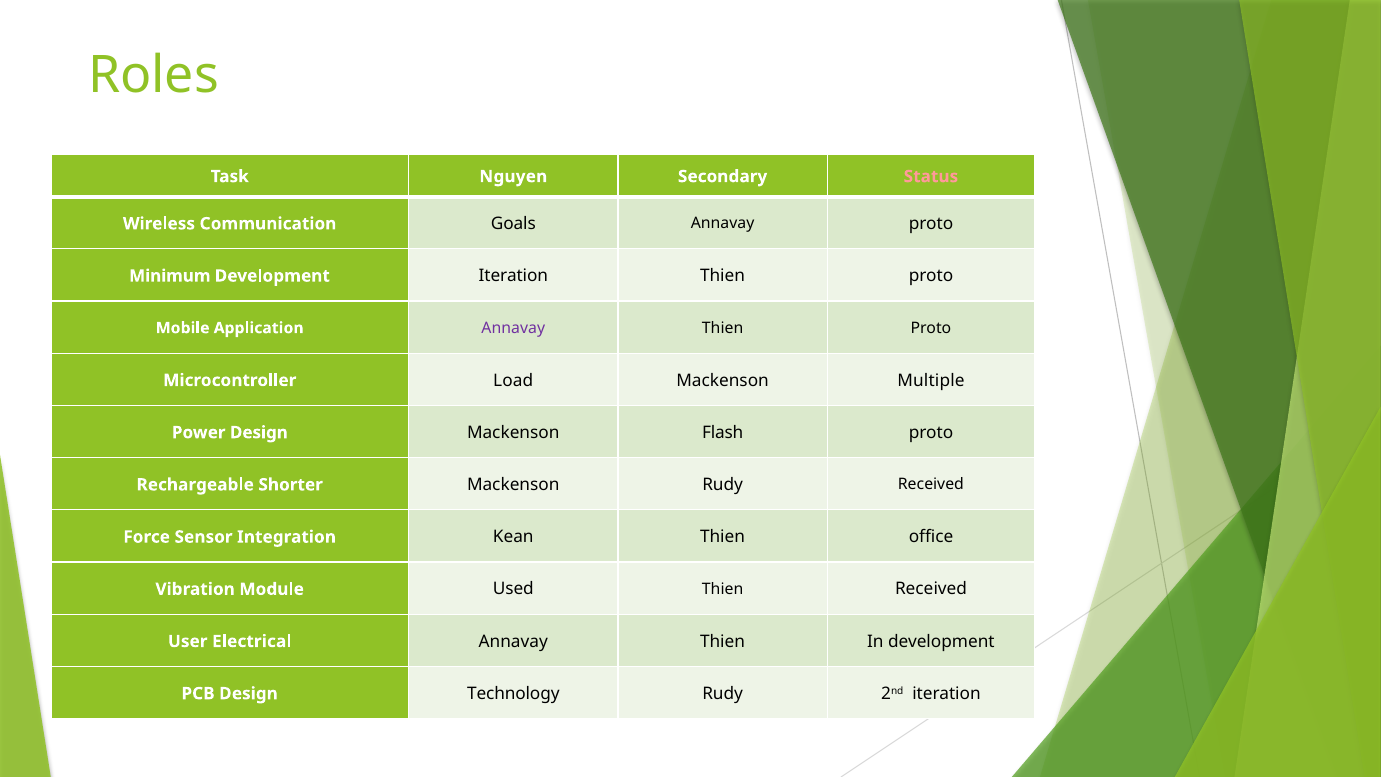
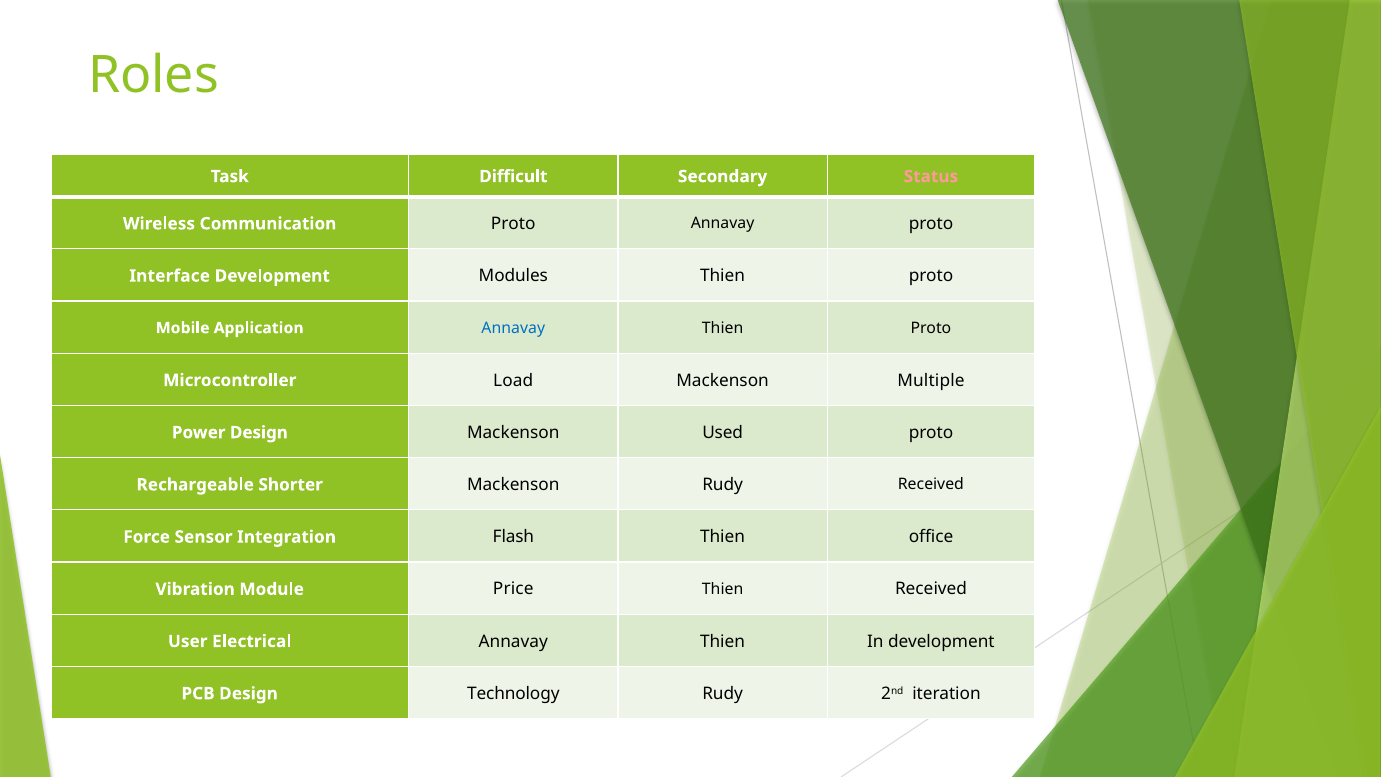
Nguyen: Nguyen -> Difficult
Communication Goals: Goals -> Proto
Minimum: Minimum -> Interface
Development Iteration: Iteration -> Modules
Annavay at (513, 328) colour: purple -> blue
Flash: Flash -> Used
Kean: Kean -> Flash
Used: Used -> Price
